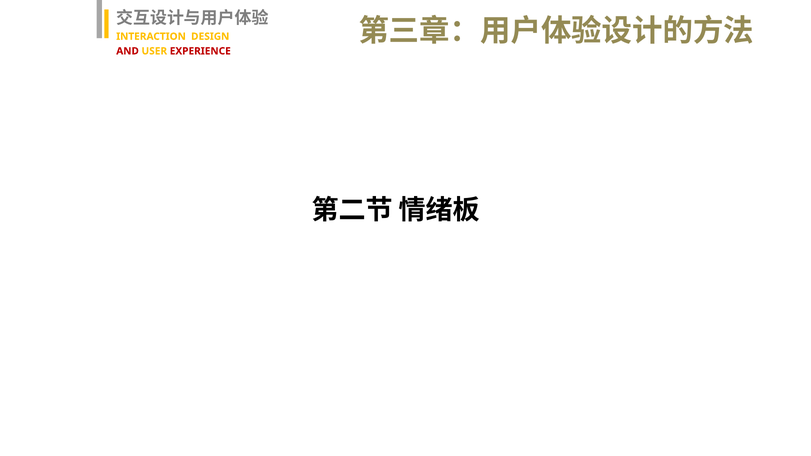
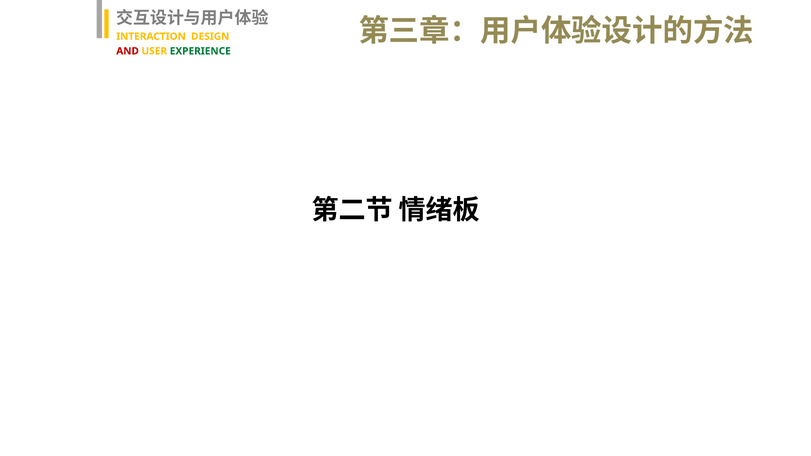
EXPERIENCE colour: red -> green
